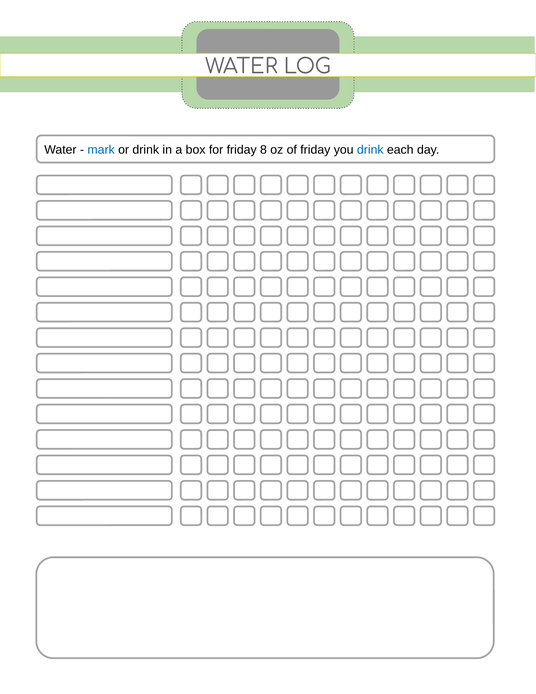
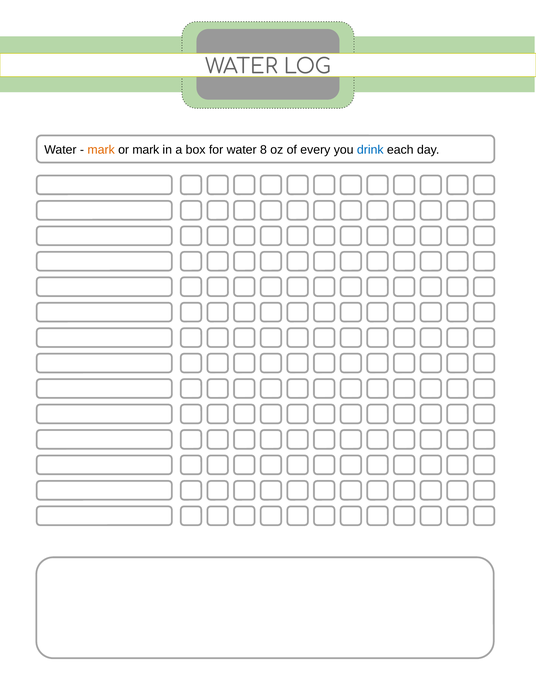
mark at (101, 150) colour: blue -> orange
or drink: drink -> mark
for friday: friday -> water
of friday: friday -> every
